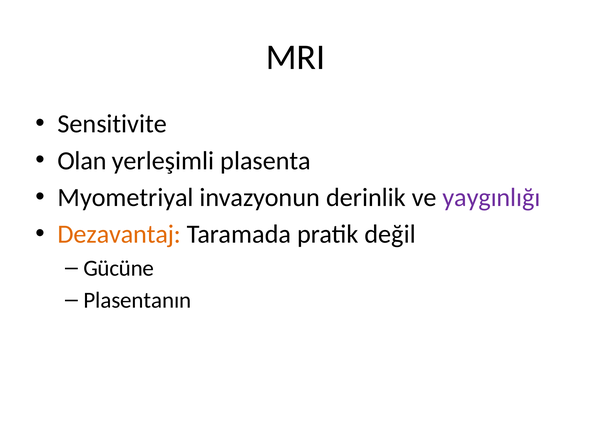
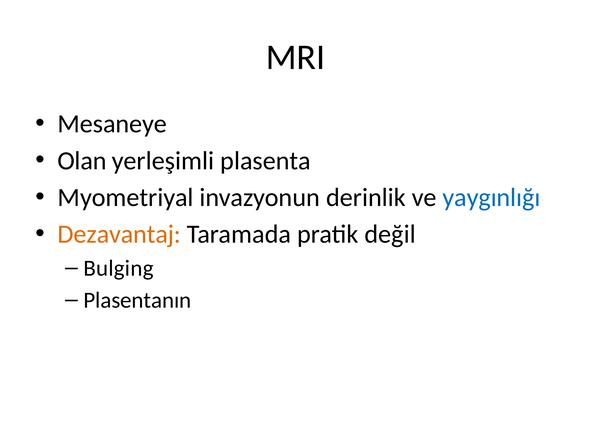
Sensitivite: Sensitivite -> Mesaneye
yaygınlığı colour: purple -> blue
Gücüne: Gücüne -> Bulging
